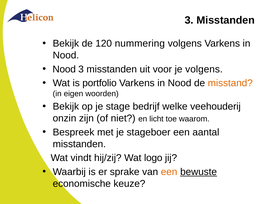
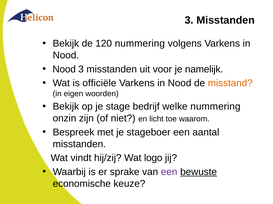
je volgens: volgens -> namelijk
portfolio: portfolio -> officiële
welke veehouderij: veehouderij -> nummering
een at (169, 172) colour: orange -> purple
